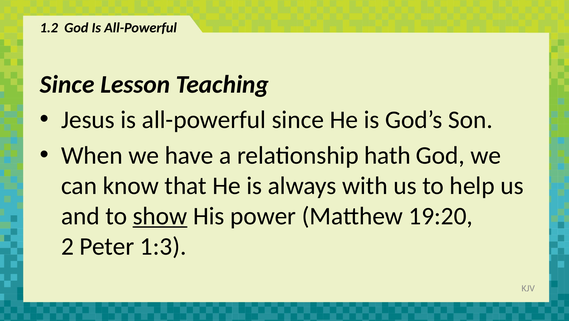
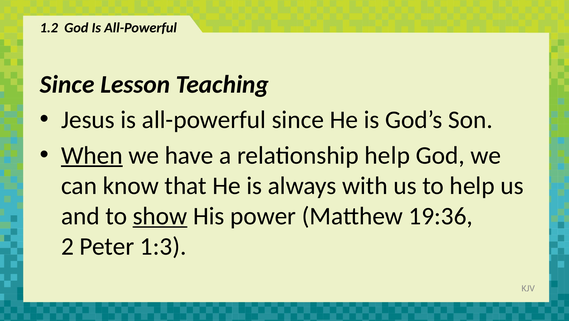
When underline: none -> present
relationship hath: hath -> help
19:20: 19:20 -> 19:36
